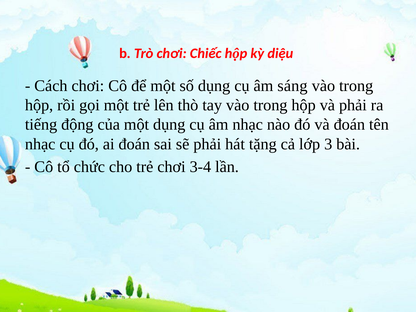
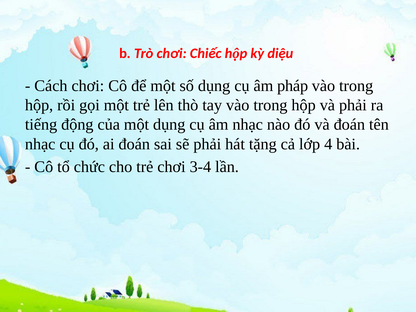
sáng: sáng -> pháp
3: 3 -> 4
